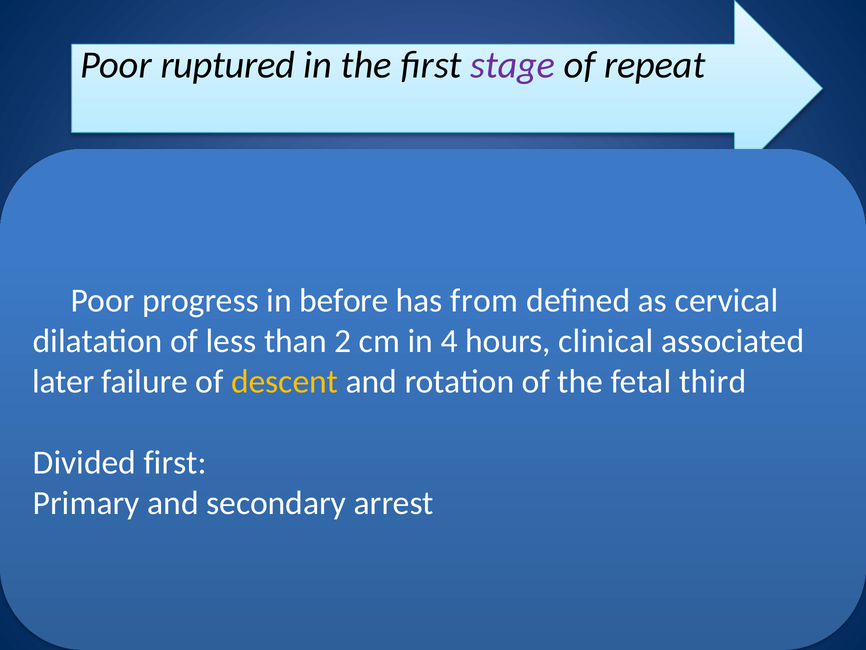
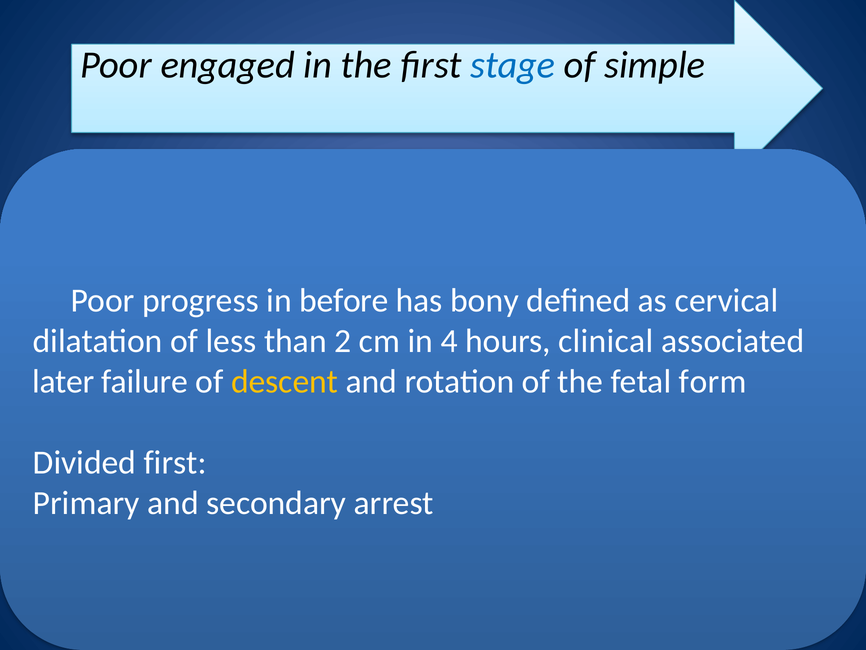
ruptured: ruptured -> engaged
stage colour: purple -> blue
repeat: repeat -> simple
from: from -> bony
third: third -> form
